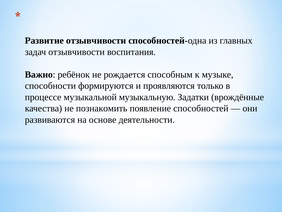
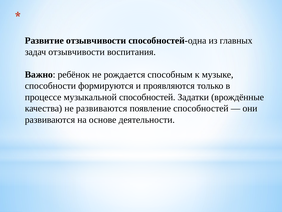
музыкальной музыкальную: музыкальную -> способностей
не познакомить: познакомить -> развиваются
